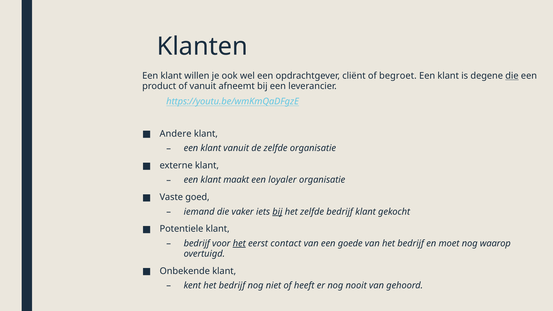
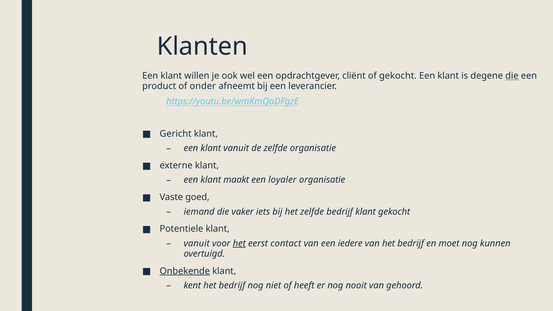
of begroet: begroet -> gekocht
of vanuit: vanuit -> onder
Andere: Andere -> Gericht
bij at (277, 212) underline: present -> none
bedrijf at (197, 243): bedrijf -> vanuit
goede: goede -> iedere
waarop: waarop -> kunnen
Onbekende underline: none -> present
